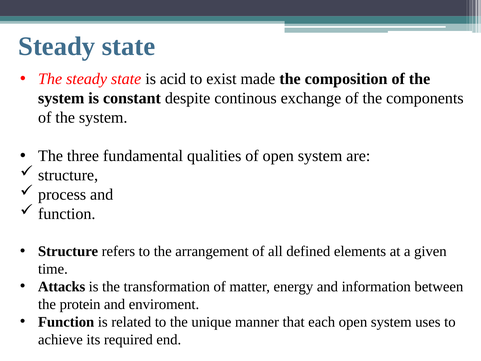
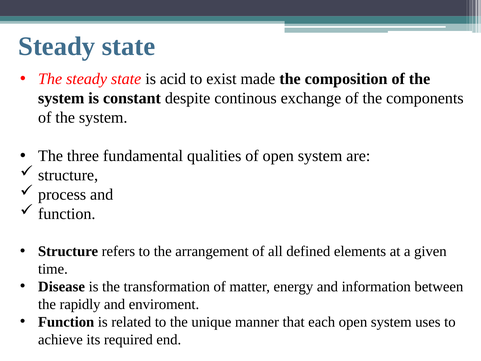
Attacks: Attacks -> Disease
protein: protein -> rapidly
